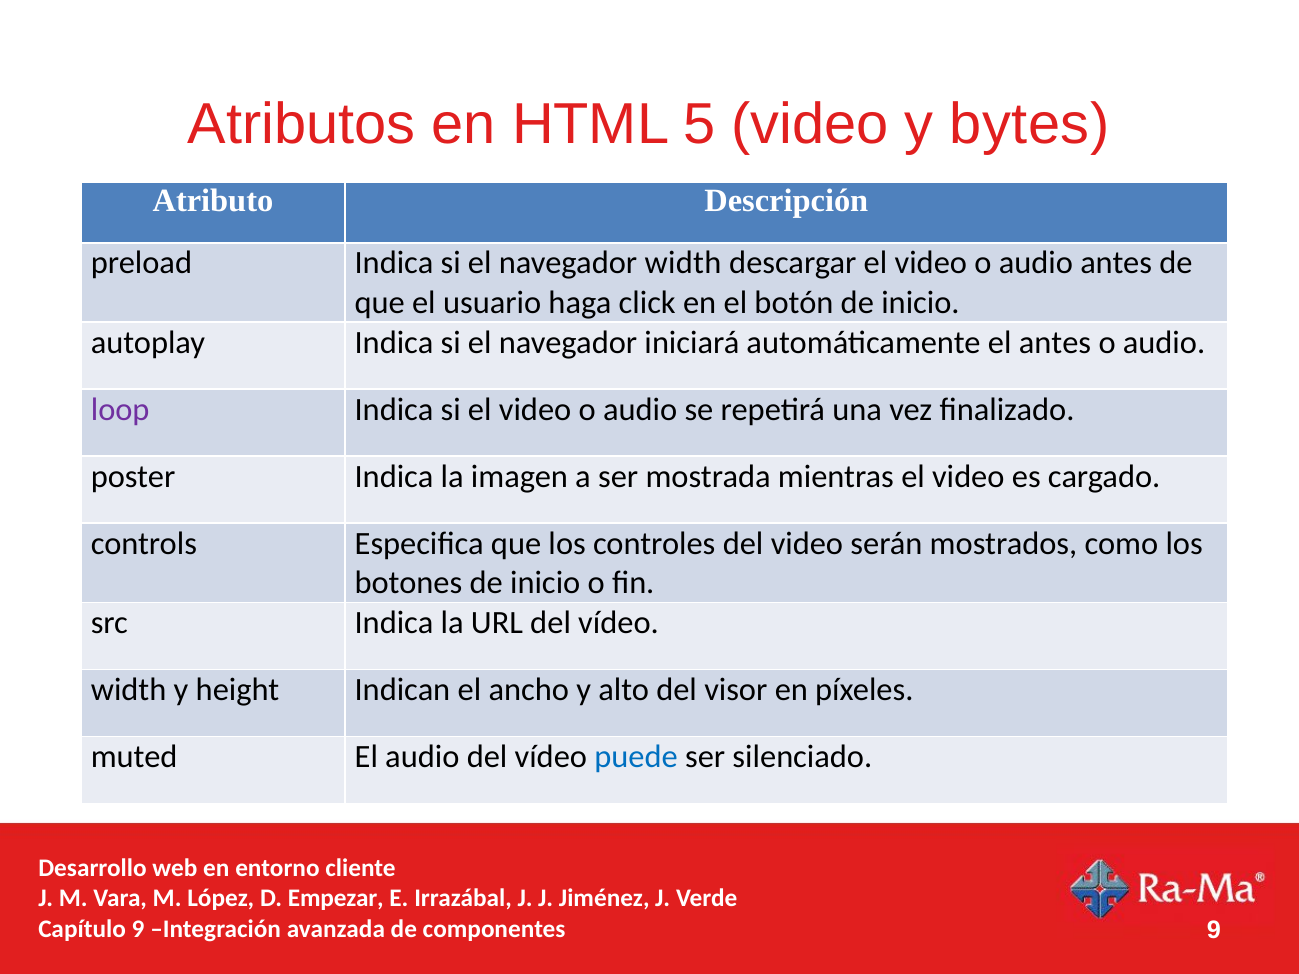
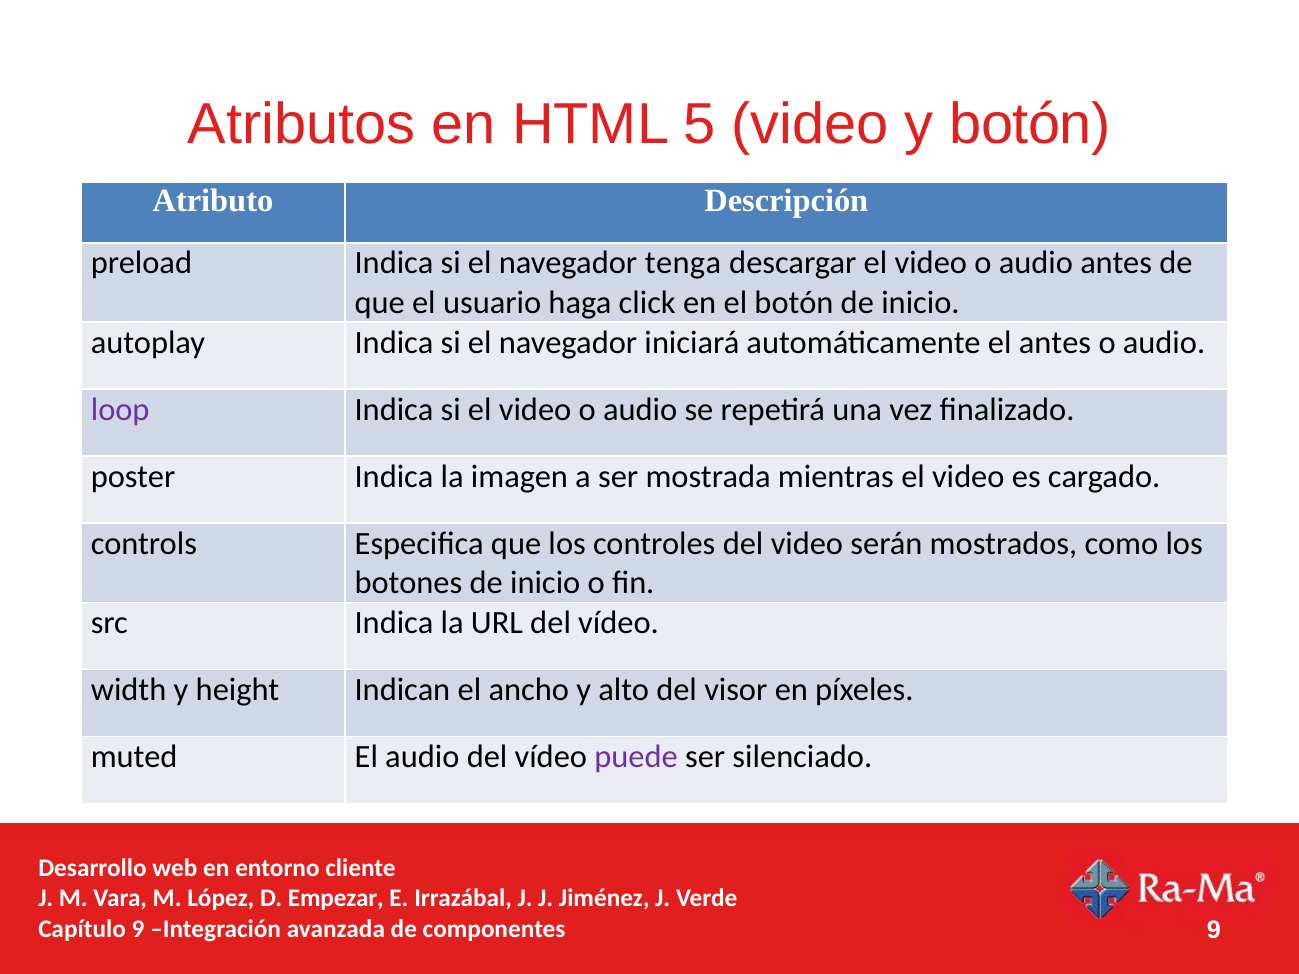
y bytes: bytes -> botón
navegador width: width -> tenga
puede colour: blue -> purple
